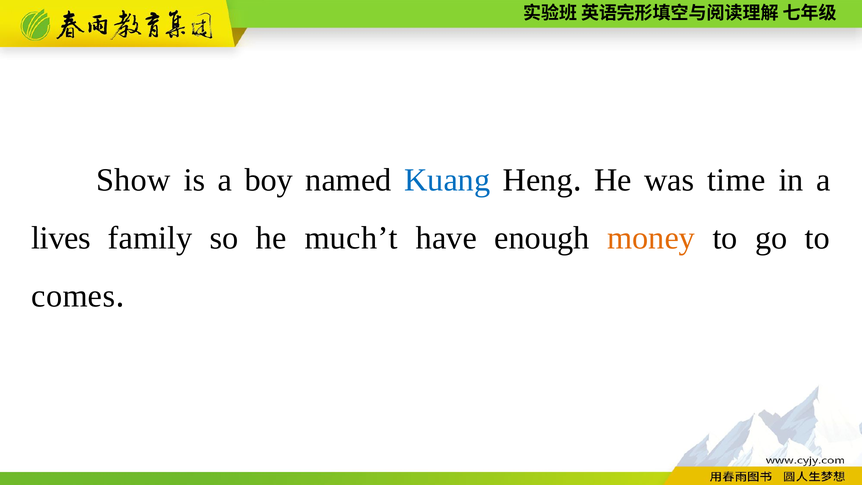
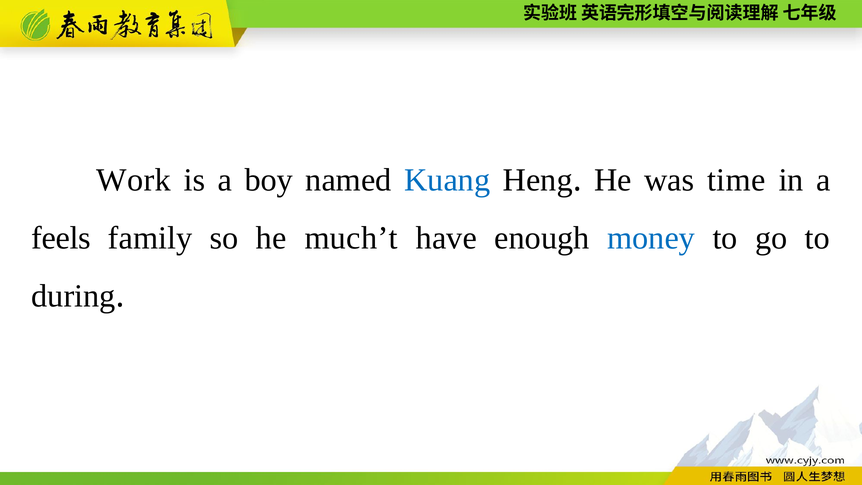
Show: Show -> Work
lives: lives -> feels
money colour: orange -> blue
comes: comes -> during
